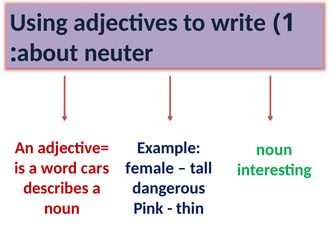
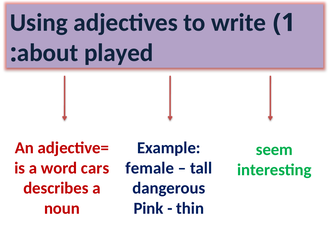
neuter: neuter -> played
noun at (274, 149): noun -> seem
